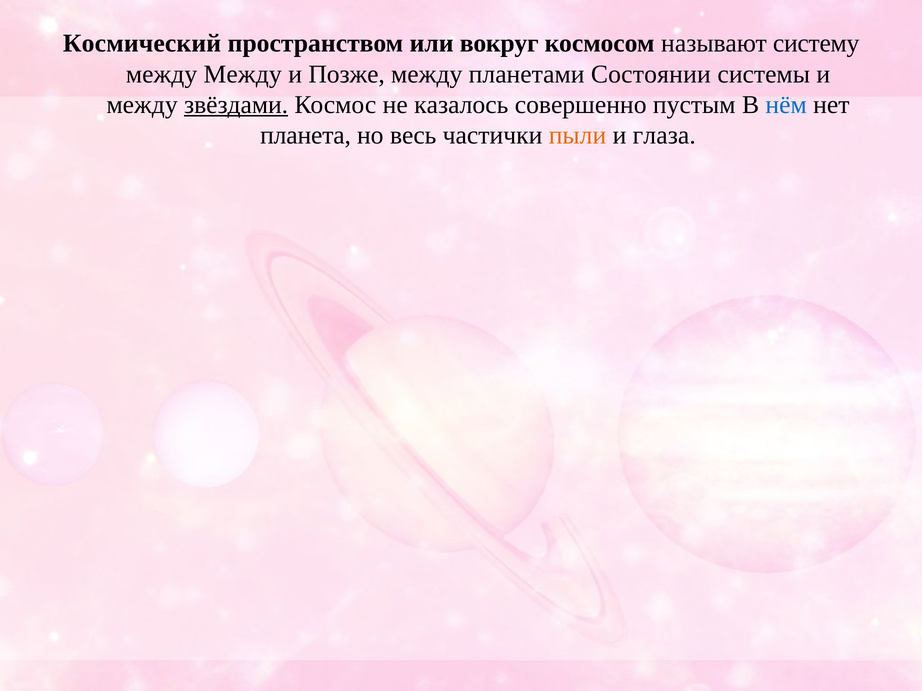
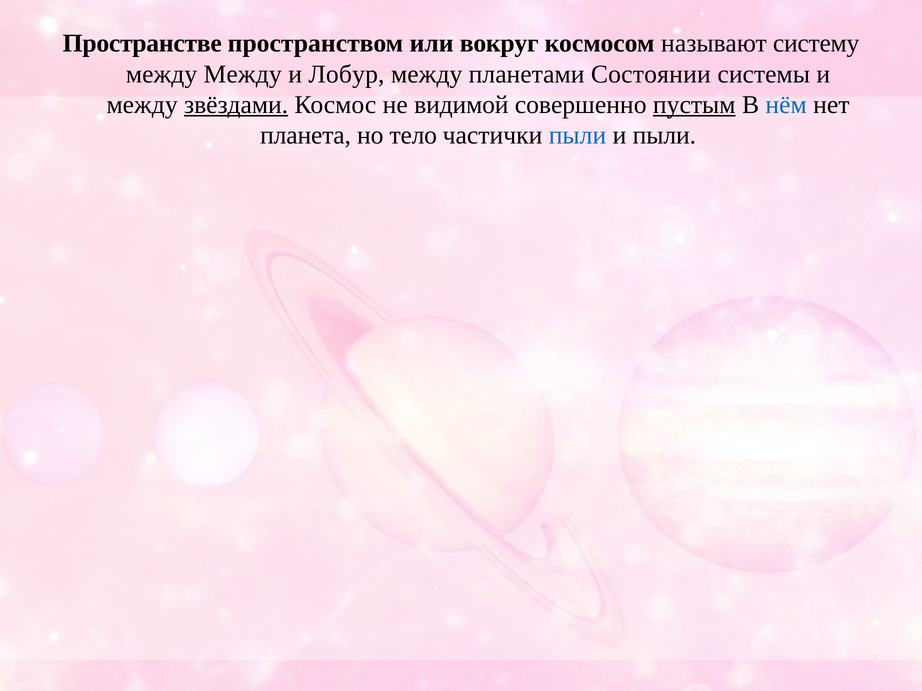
Космический: Космический -> Пространстве
Позже: Позже -> Лобур
казалось: казалось -> видимой
пустым underline: none -> present
весь: весь -> тело
пыли at (577, 136) colour: orange -> blue
и глаза: глаза -> пыли
